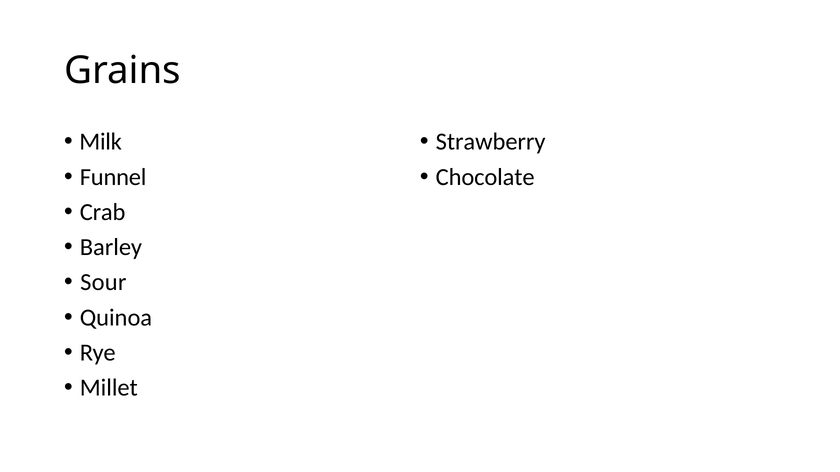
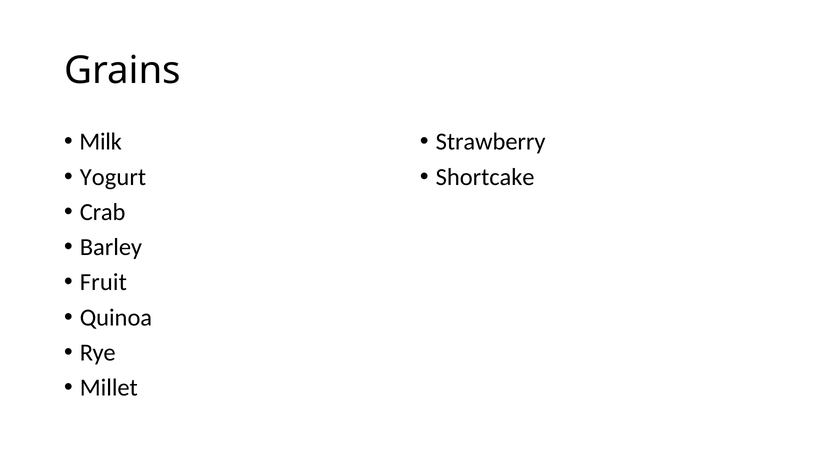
Funnel: Funnel -> Yogurt
Chocolate: Chocolate -> Shortcake
Sour: Sour -> Fruit
